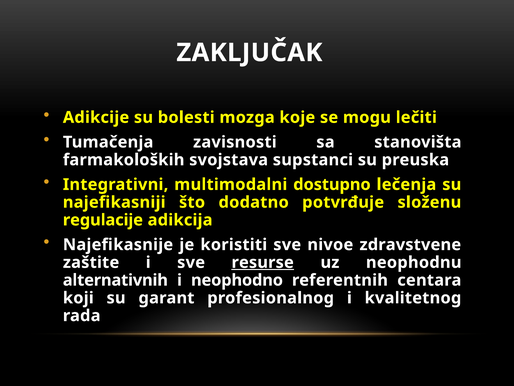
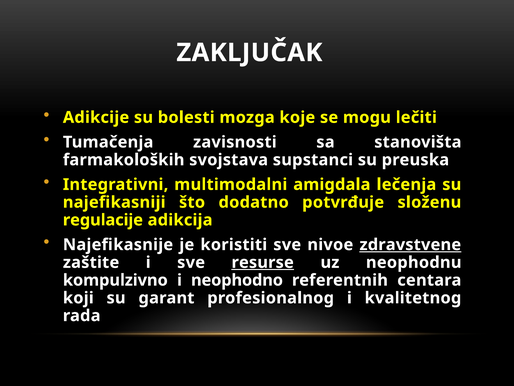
dostupno: dostupno -> amigdala
zdravstvene underline: none -> present
alternativnih: alternativnih -> kompulzivno
